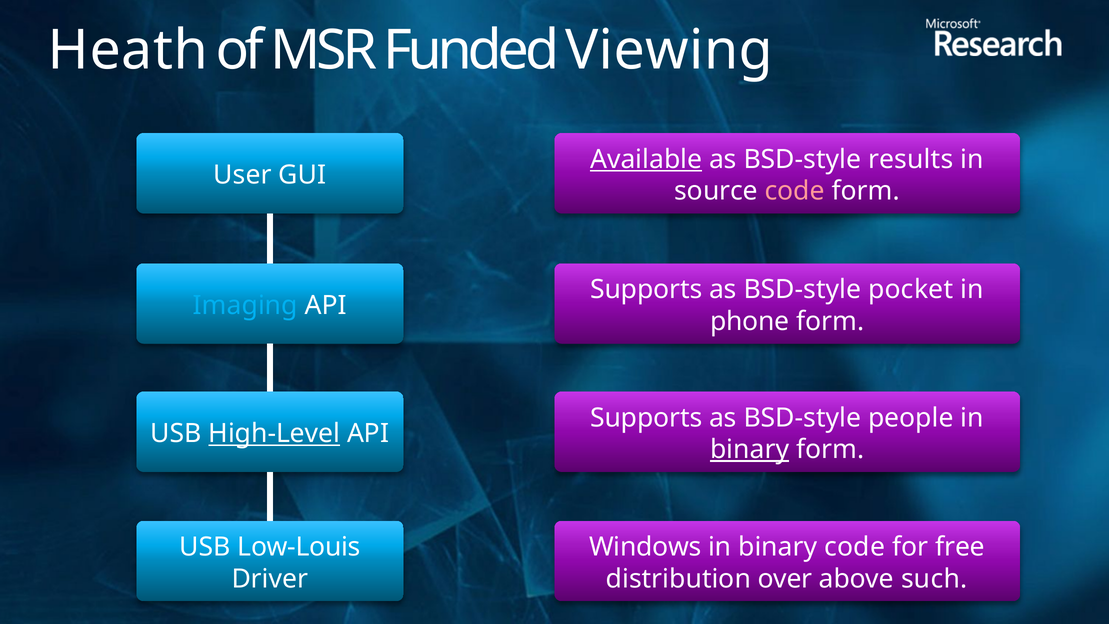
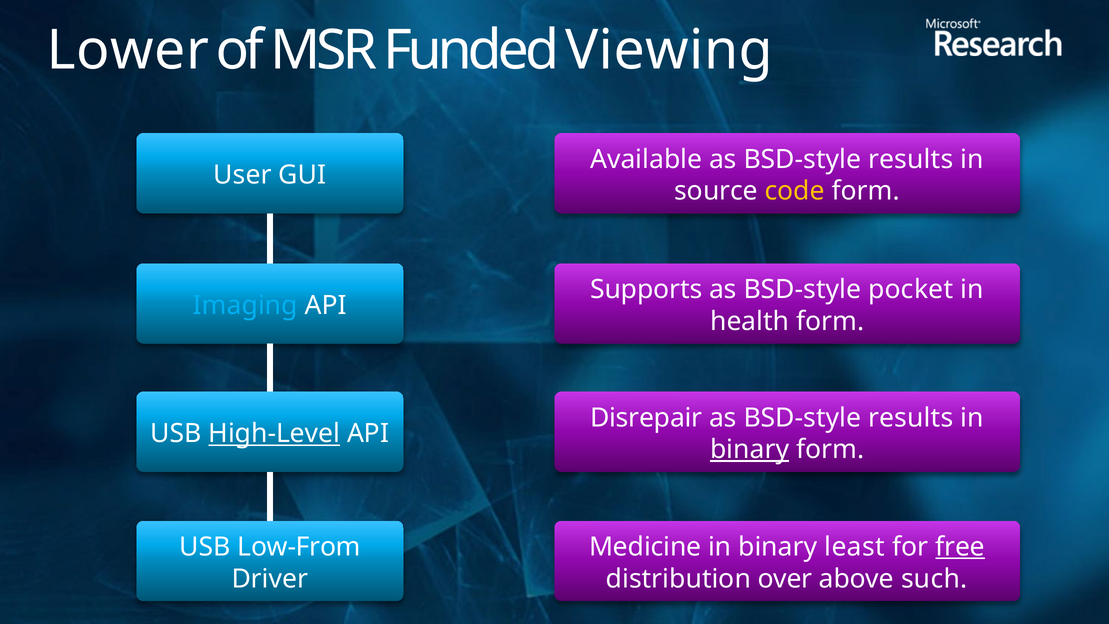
Heath: Heath -> Lower
Available underline: present -> none
code at (795, 191) colour: pink -> yellow
phone: phone -> health
Supports at (646, 418): Supports -> Disrepair
people at (911, 418): people -> results
Low-Louis: Low-Louis -> Low-From
Windows: Windows -> Medicine
binary code: code -> least
free underline: none -> present
